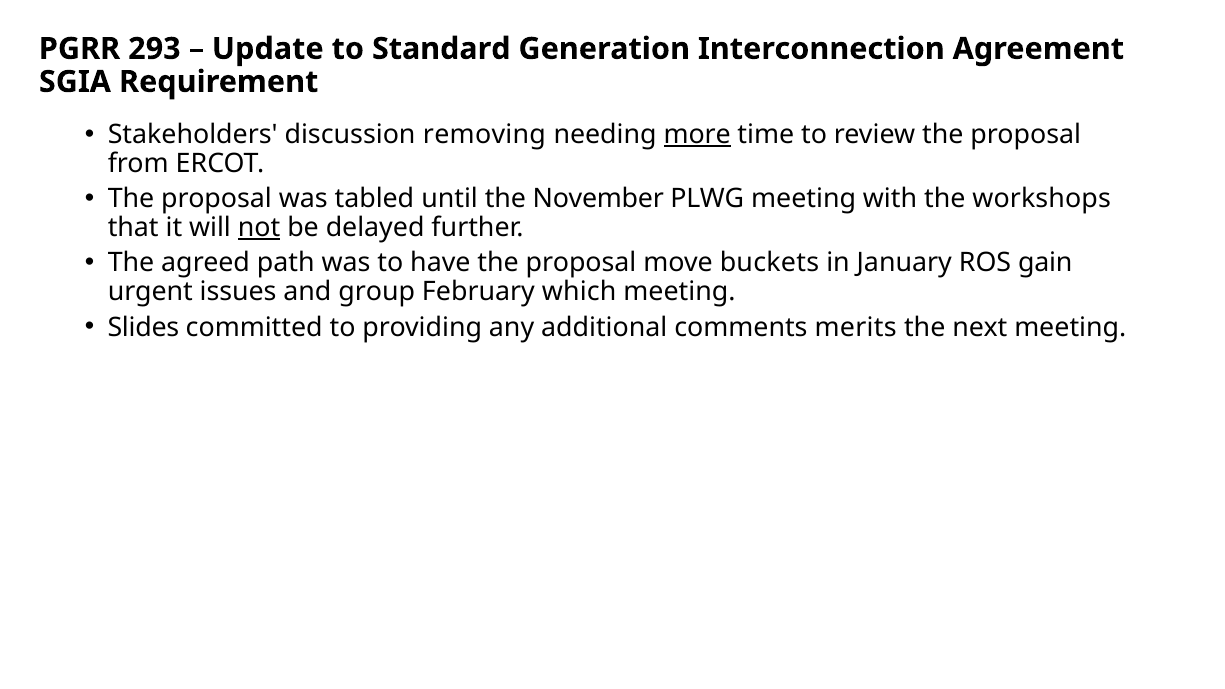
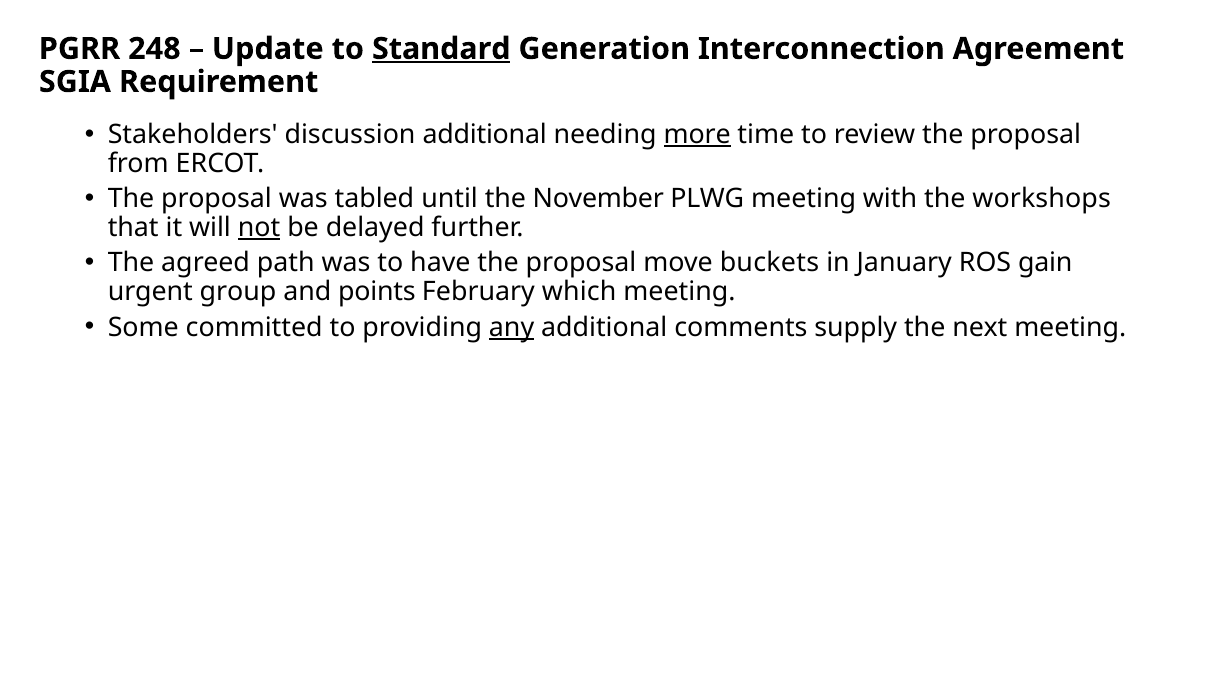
293: 293 -> 248
Standard underline: none -> present
discussion removing: removing -> additional
issues: issues -> group
group: group -> points
Slides: Slides -> Some
any underline: none -> present
merits: merits -> supply
